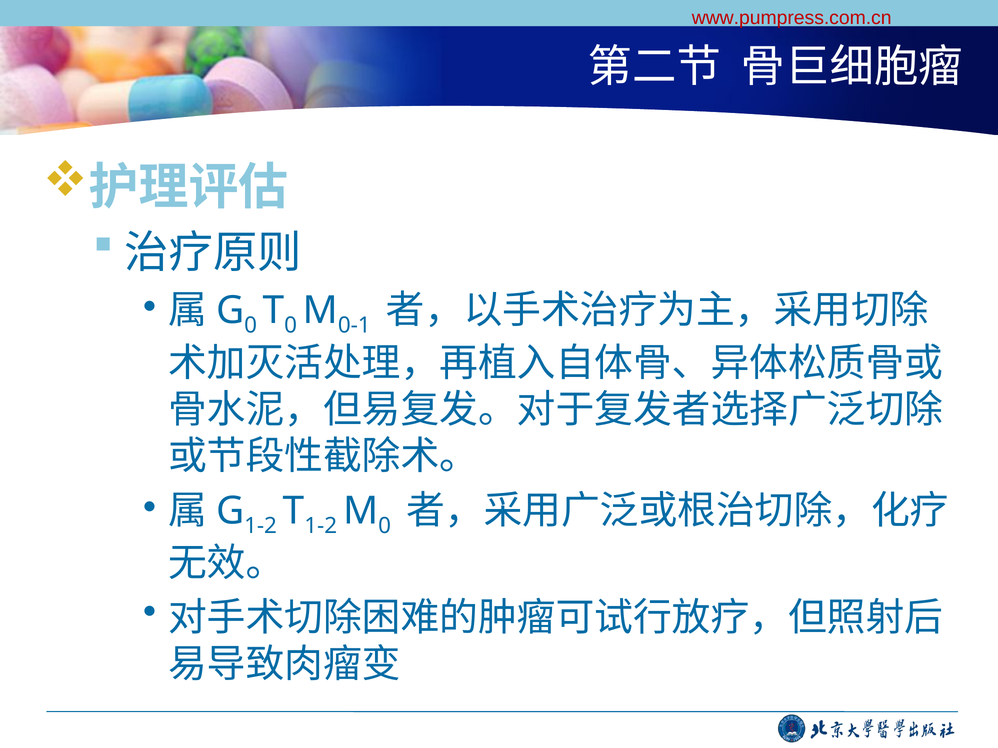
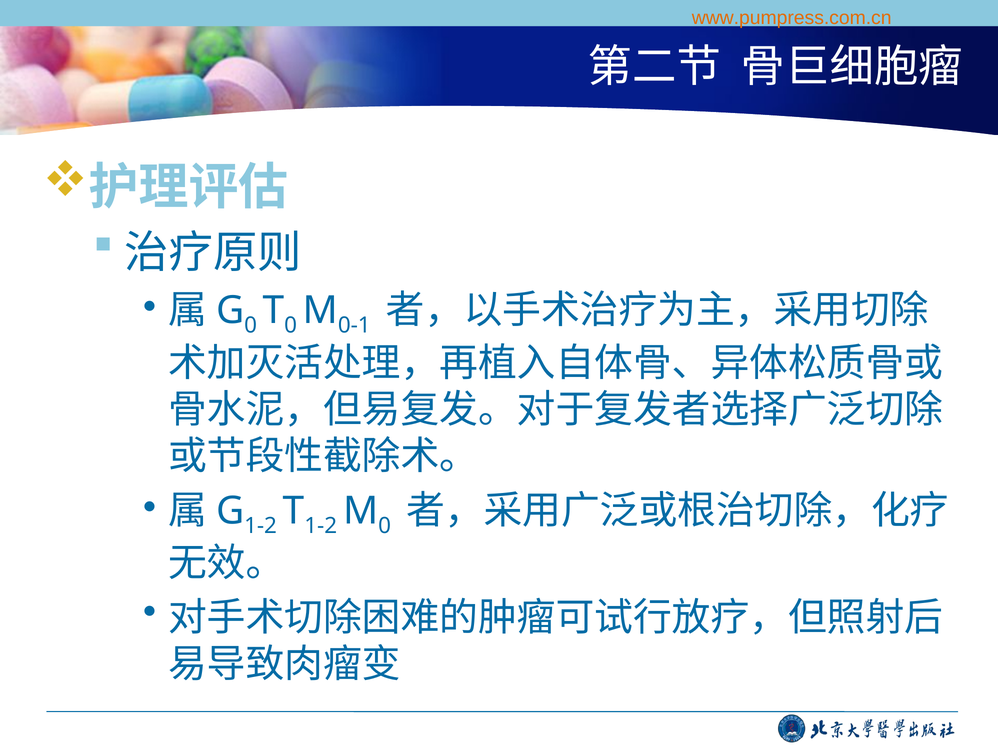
www.pumpress.com.cn colour: red -> orange
